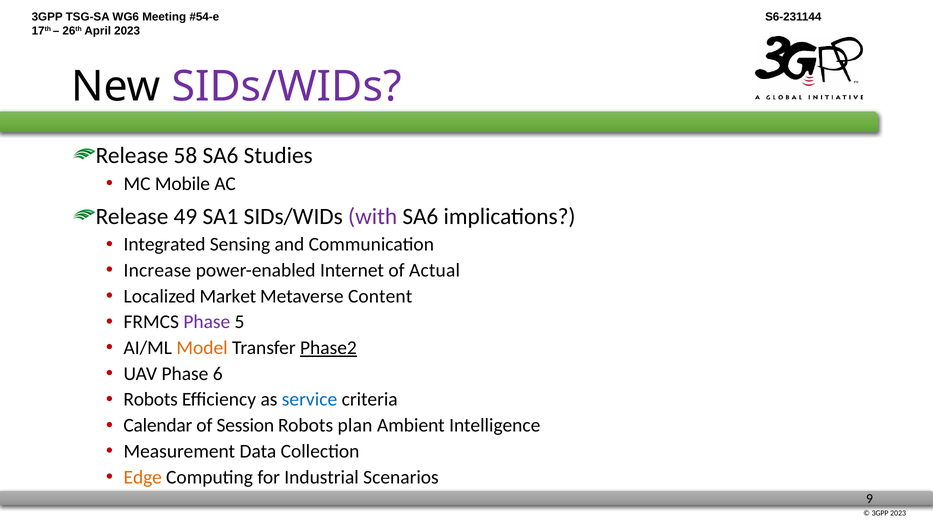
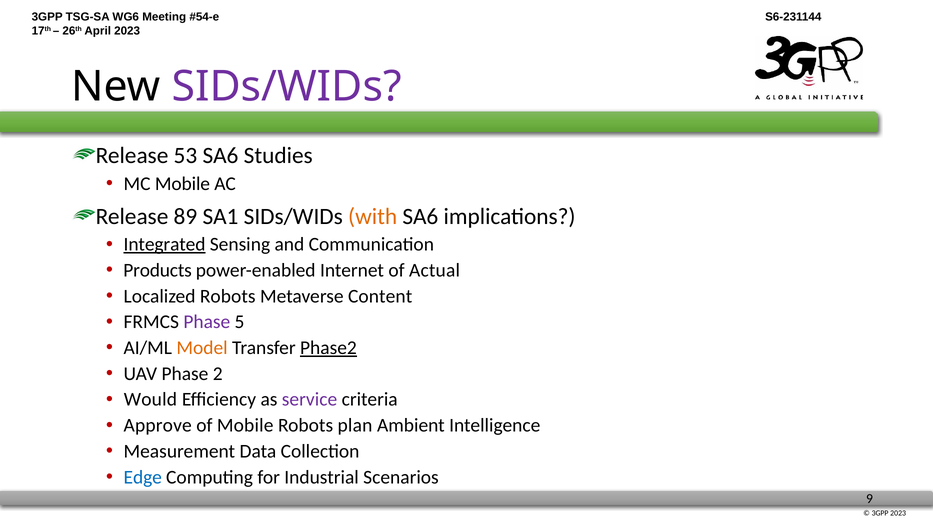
58: 58 -> 53
49: 49 -> 89
with colour: purple -> orange
Integrated underline: none -> present
Increase: Increase -> Products
Localized Market: Market -> Robots
6: 6 -> 2
Robots at (151, 399): Robots -> Would
service colour: blue -> purple
Calendar: Calendar -> Approve
of Session: Session -> Mobile
Edge colour: orange -> blue
